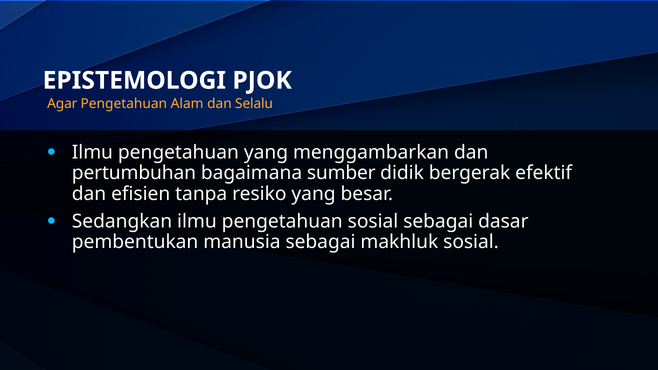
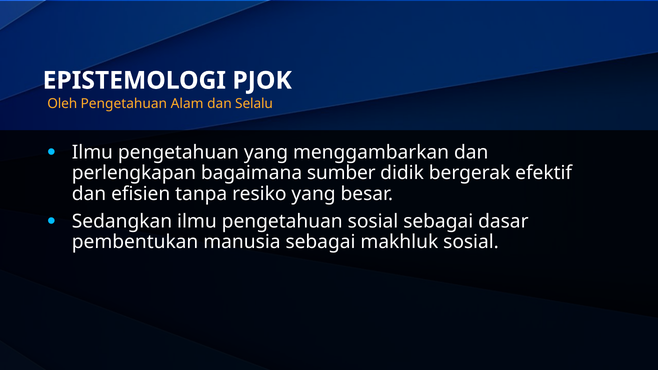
Agar: Agar -> Oleh
pertumbuhan: pertumbuhan -> perlengkapan
